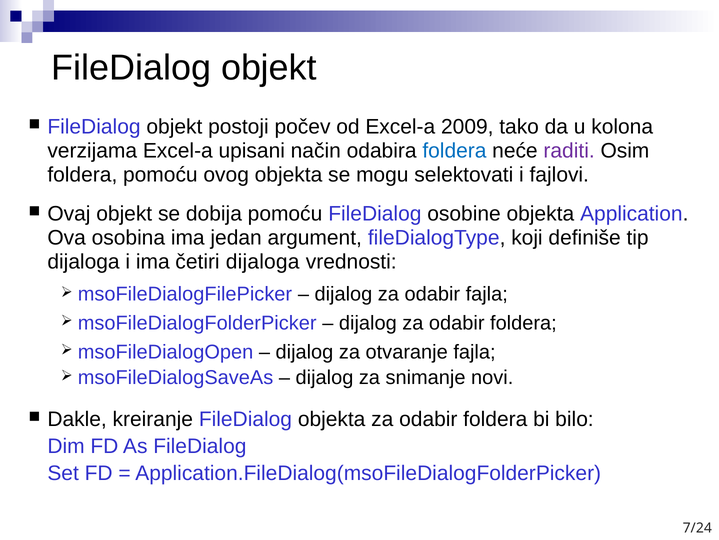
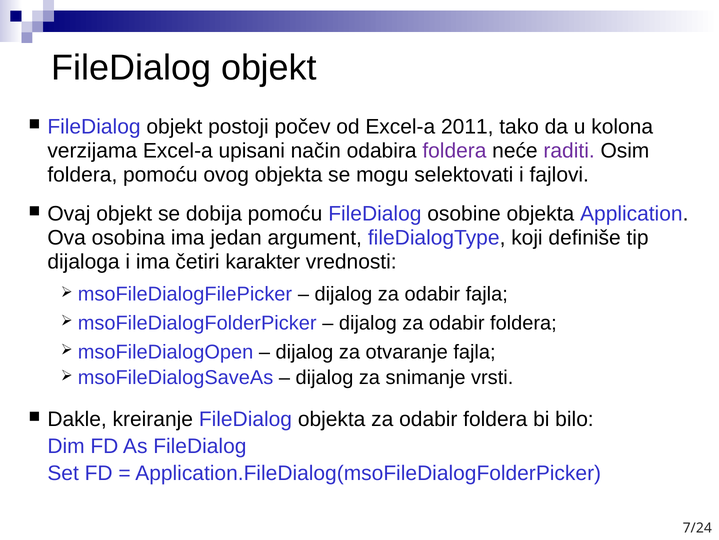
2009: 2009 -> 2011
foldera at (454, 151) colour: blue -> purple
četiri dijaloga: dijaloga -> karakter
novi: novi -> vrsti
